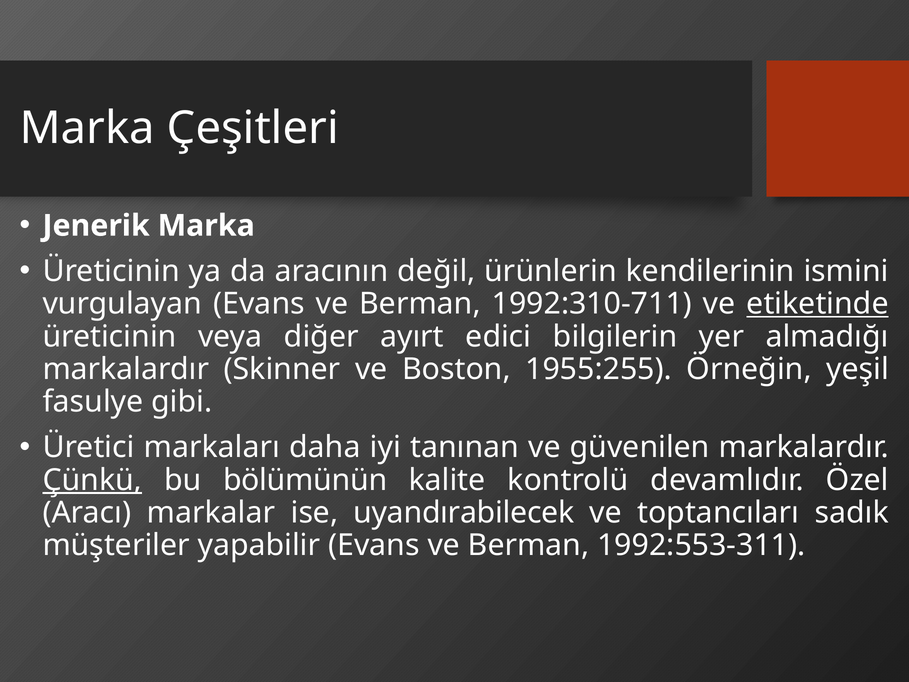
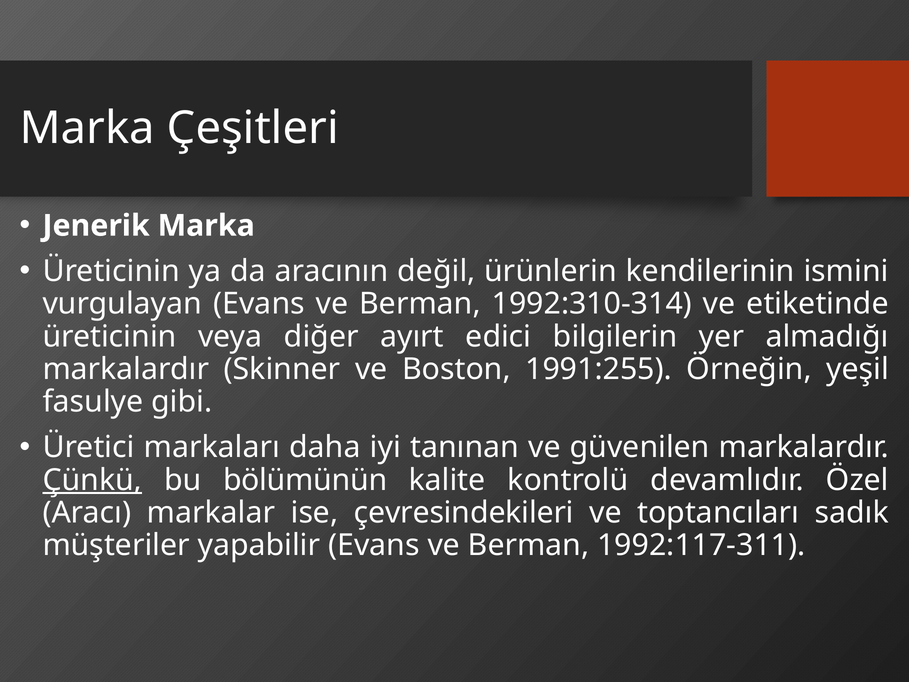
1992:310-711: 1992:310-711 -> 1992:310-314
etiketinde underline: present -> none
1955:255: 1955:255 -> 1991:255
uyandırabilecek: uyandırabilecek -> çevresindekileri
1992:553-311: 1992:553-311 -> 1992:117-311
